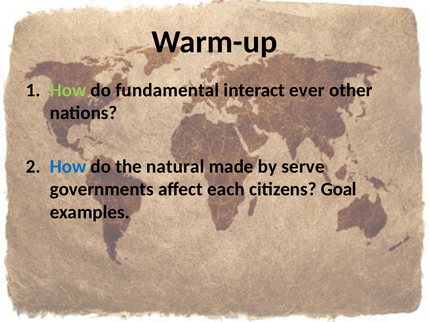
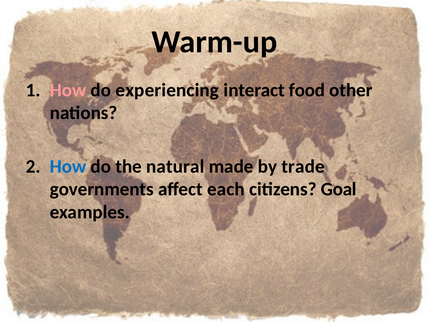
How at (68, 90) colour: light green -> pink
fundamental: fundamental -> experiencing
ever: ever -> food
serve: serve -> trade
